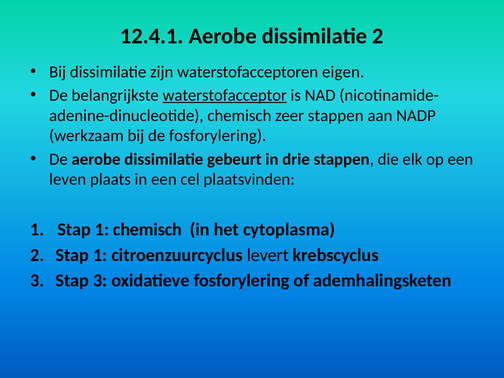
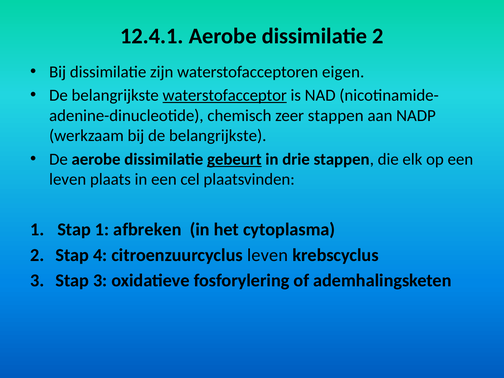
bij de fosforylering: fosforylering -> belangrijkste
gebeurt underline: none -> present
1 chemisch: chemisch -> afbreken
2 Stap 1: 1 -> 4
citroenzuurcyclus levert: levert -> leven
